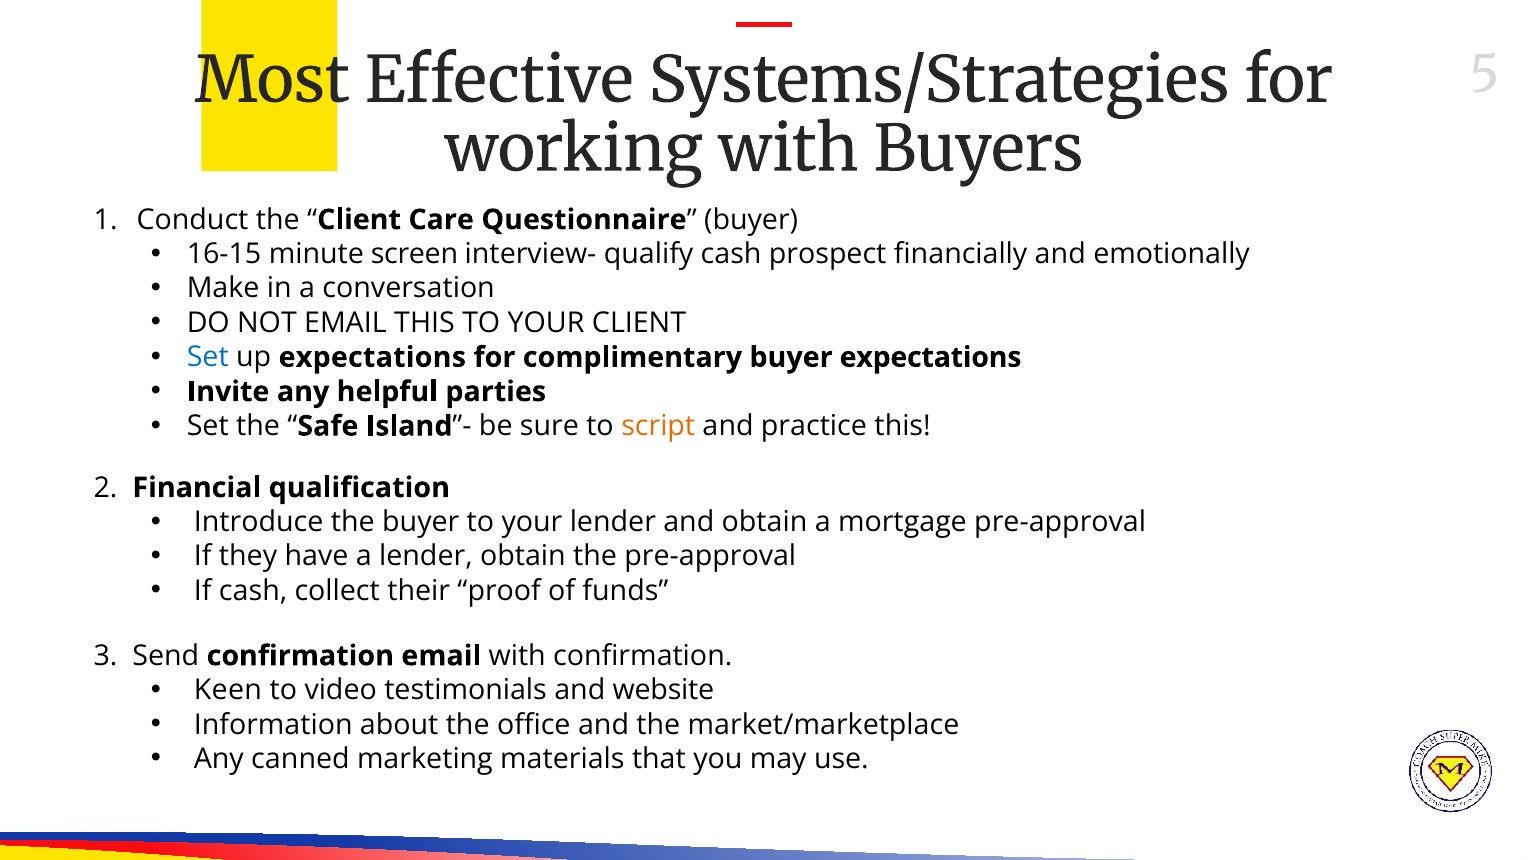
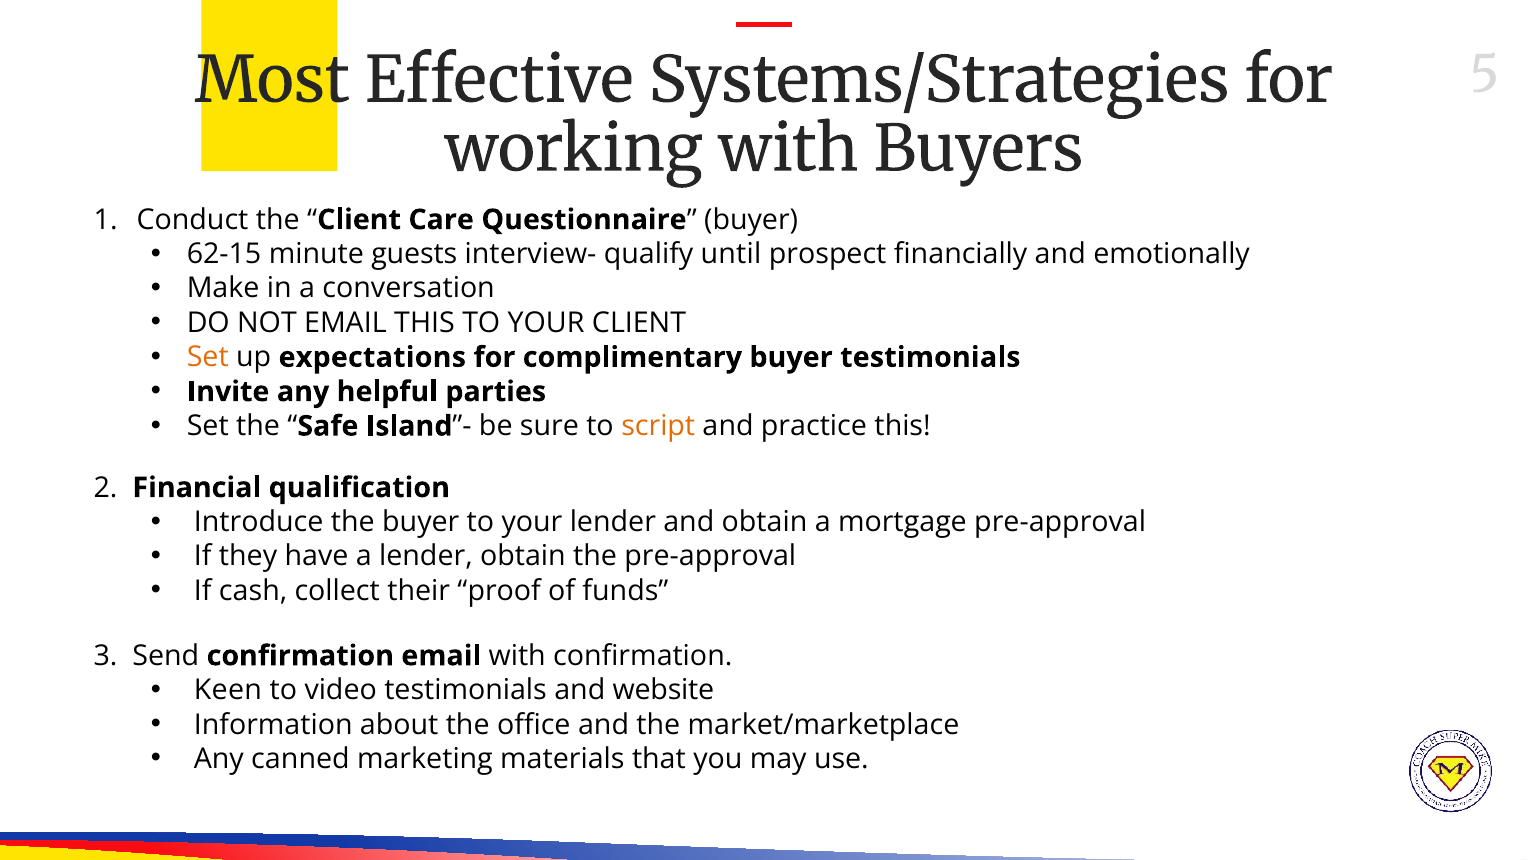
16-15: 16-15 -> 62-15
screen: screen -> guests
qualify cash: cash -> until
Set at (208, 357) colour: blue -> orange
buyer expectations: expectations -> testimonials
